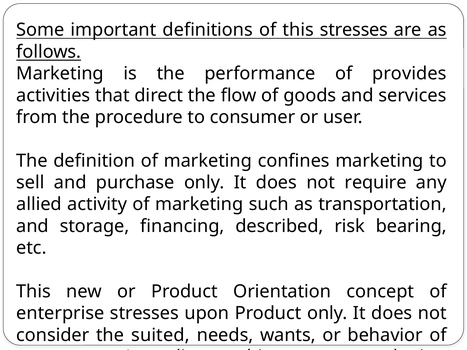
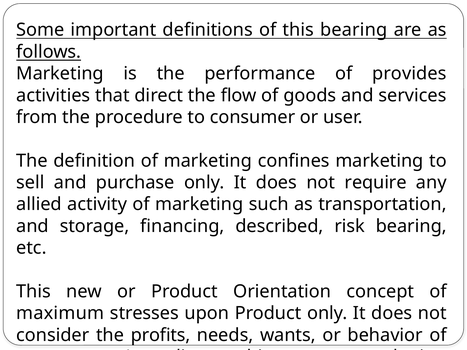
this stresses: stresses -> bearing
enterprise: enterprise -> maximum
suited: suited -> profits
